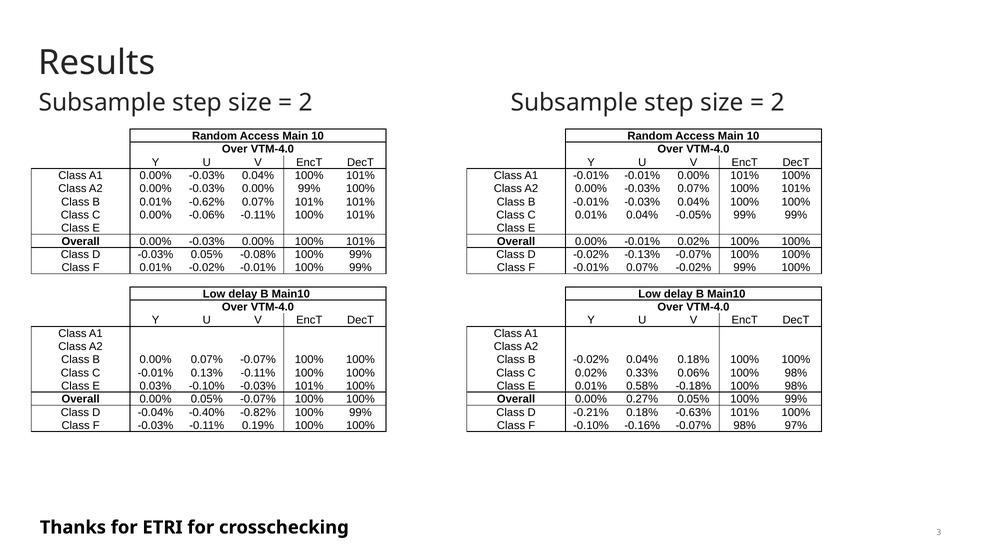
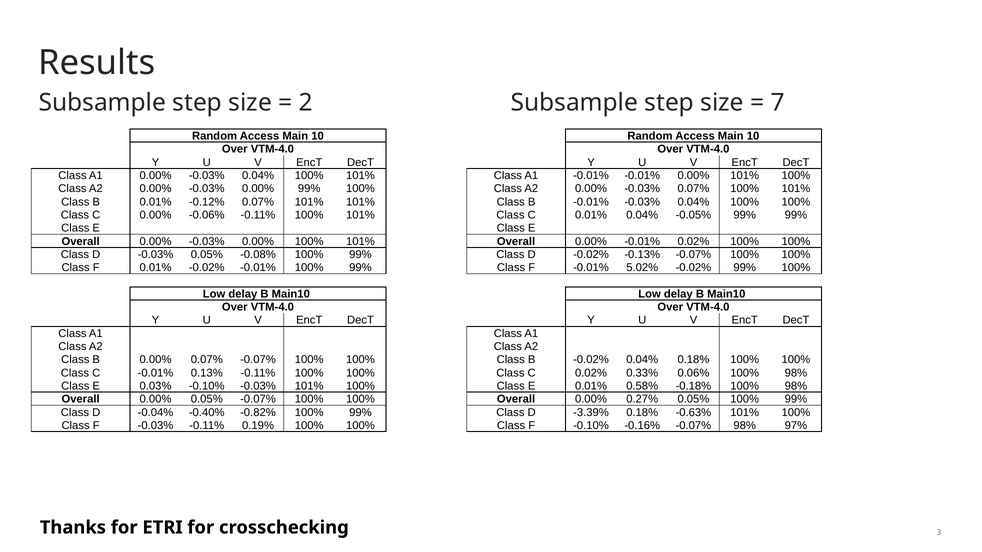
2 at (778, 103): 2 -> 7
-0.62%: -0.62% -> -0.12%
-0.01% 0.07%: 0.07% -> 5.02%
-0.21%: -0.21% -> -3.39%
